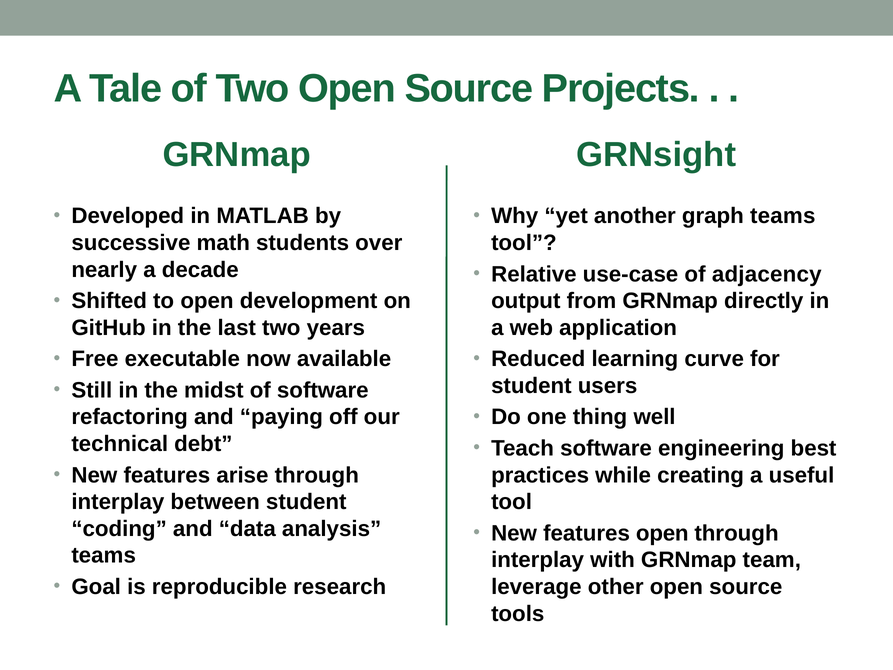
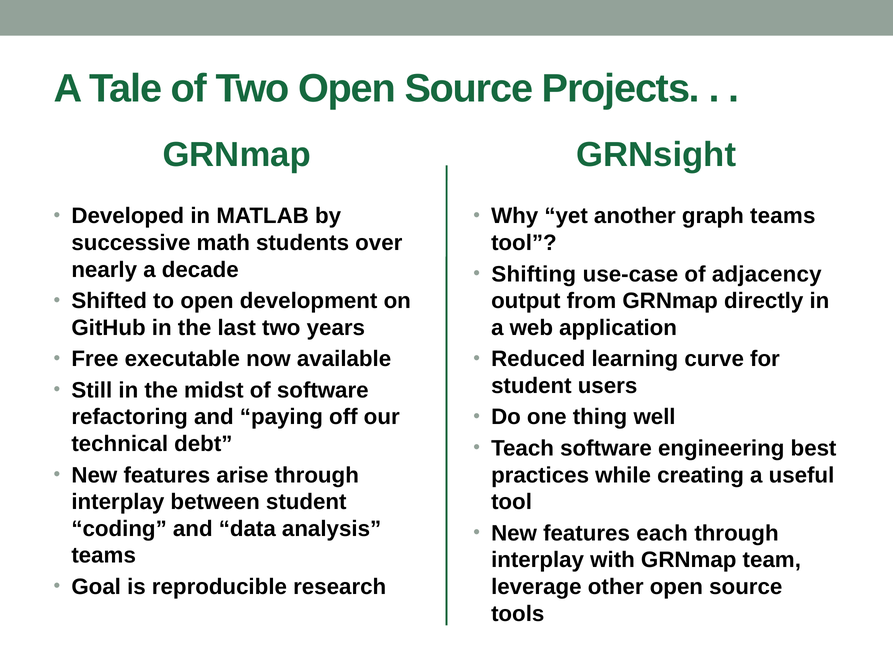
Relative: Relative -> Shifting
features open: open -> each
